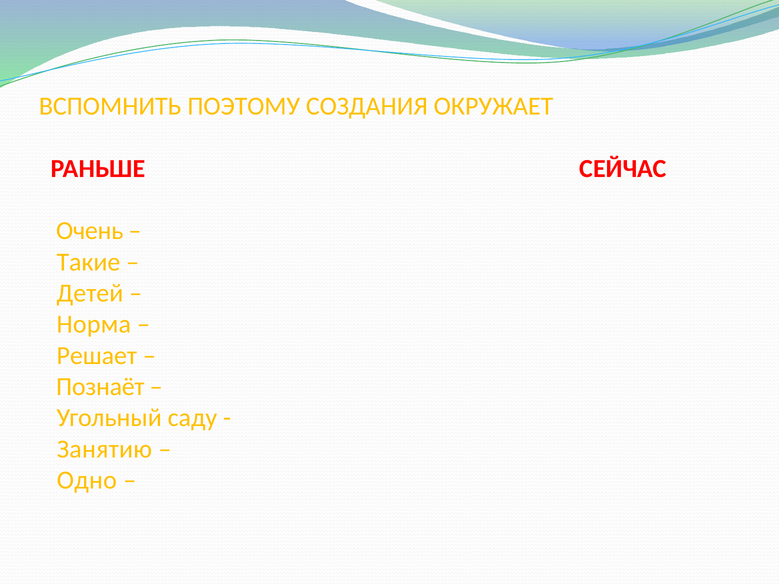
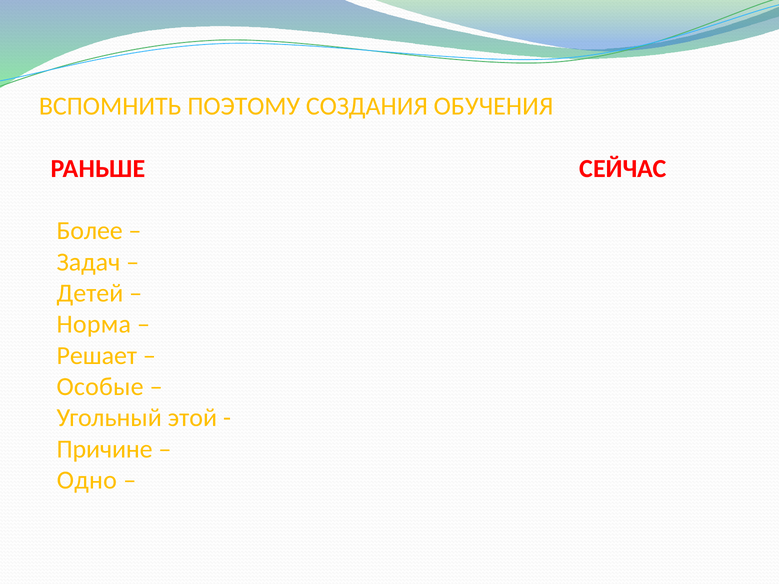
ОКРУЖАЕТ: ОКРУЖАЕТ -> ОБУЧЕНИЯ
Очень: Очень -> Более
Такие: Такие -> Задач
Познаёт: Познаёт -> Особые
саду: саду -> этой
Занятию: Занятию -> Причине
